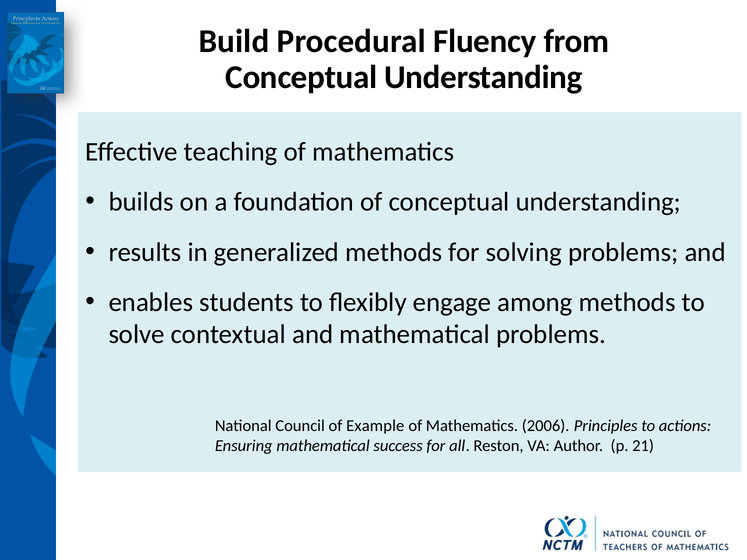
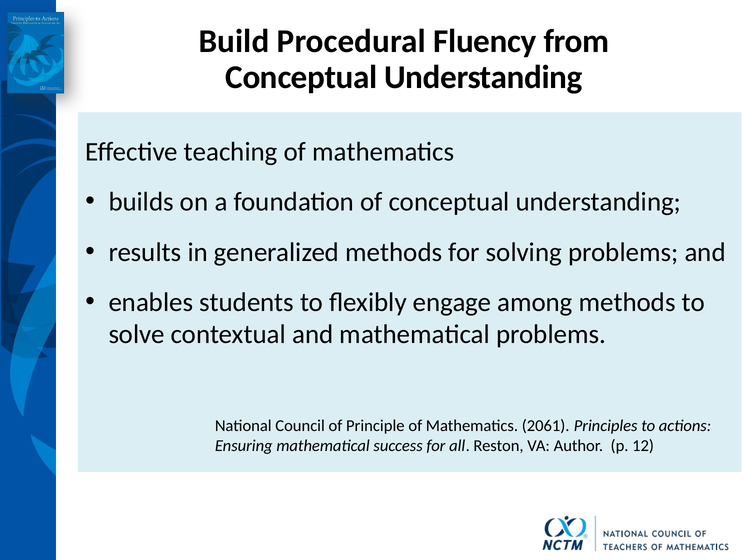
Example: Example -> Principle
2006: 2006 -> 2061
21: 21 -> 12
